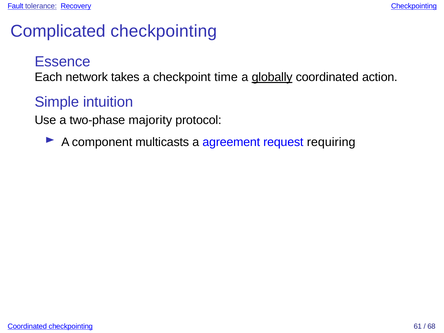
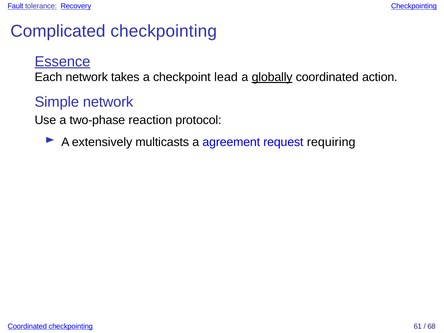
Essence underline: none -> present
time: time -> lead
Simple intuition: intuition -> network
majority: majority -> reaction
component: component -> extensively
